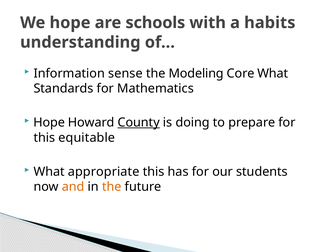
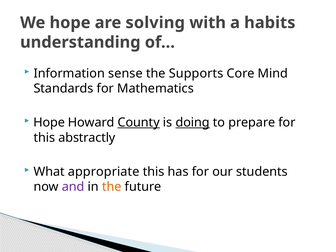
schools: schools -> solving
Modeling: Modeling -> Supports
Core What: What -> Mind
doing underline: none -> present
equitable: equitable -> abstractly
and colour: orange -> purple
